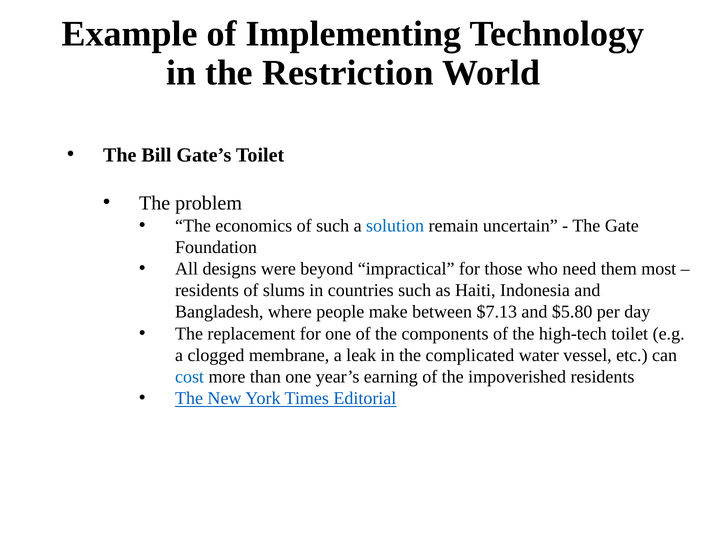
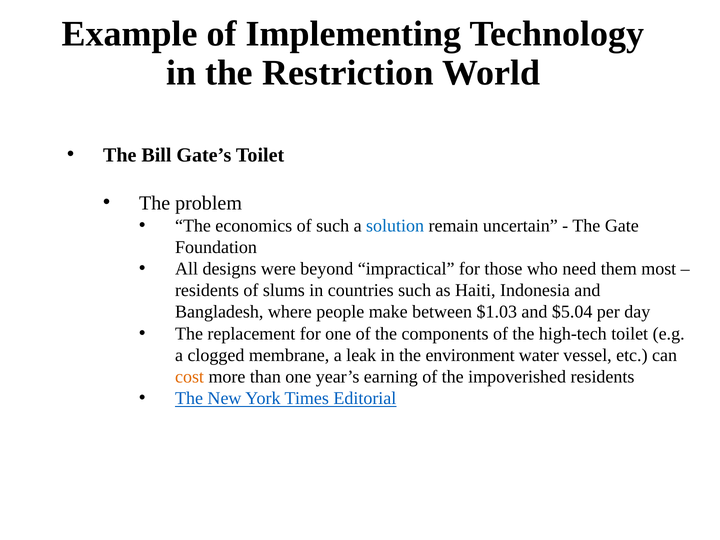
$7.13: $7.13 -> $1.03
$5.80: $5.80 -> $5.04
complicated: complicated -> environment
cost colour: blue -> orange
